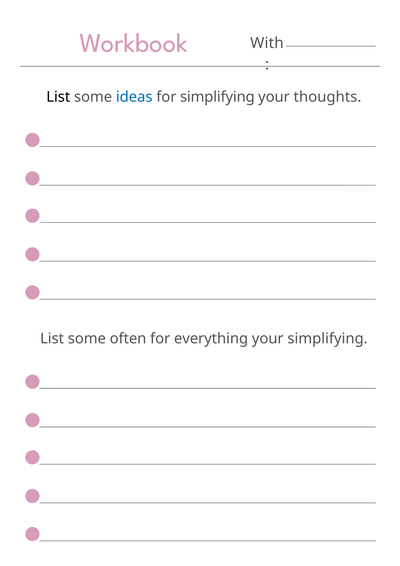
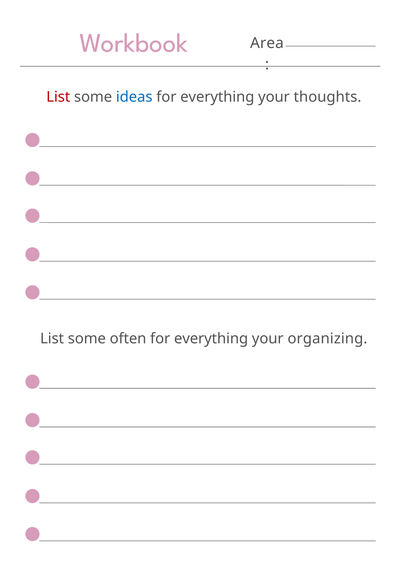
With: With -> Area
List at (58, 97) colour: black -> red
simplifying at (217, 97): simplifying -> everything
your simplifying: simplifying -> organizing
